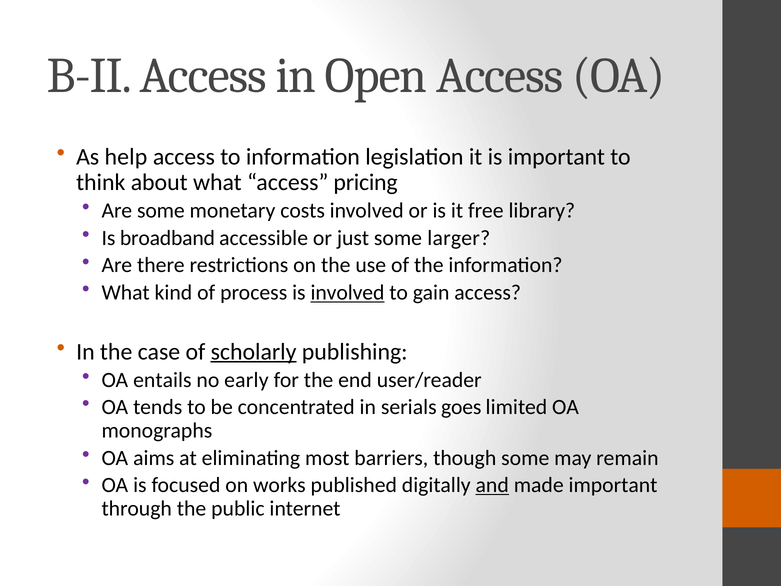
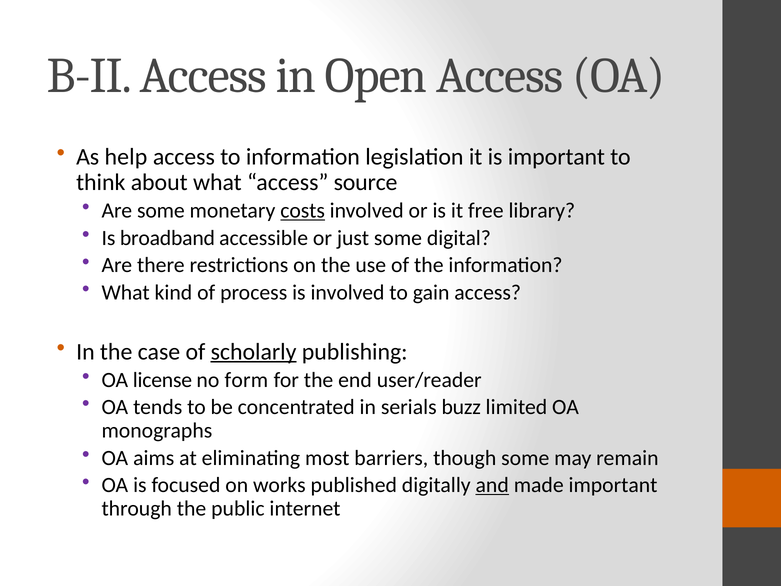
pricing: pricing -> source
costs underline: none -> present
larger: larger -> digital
involved at (347, 292) underline: present -> none
entails: entails -> license
early: early -> form
goes: goes -> buzz
